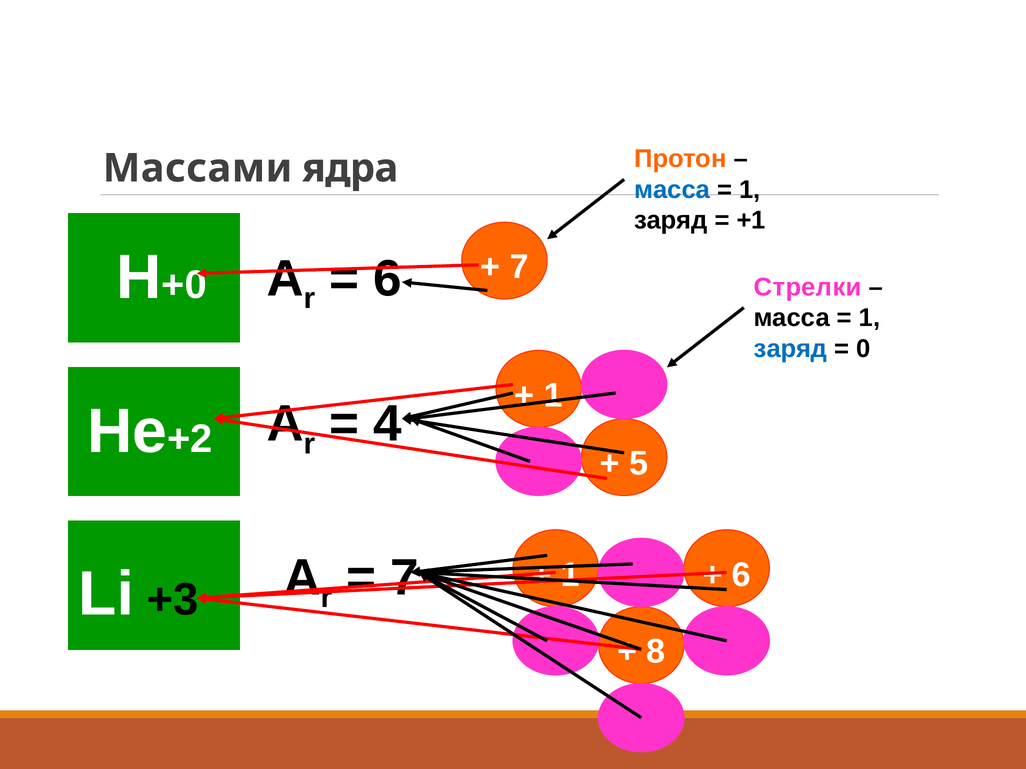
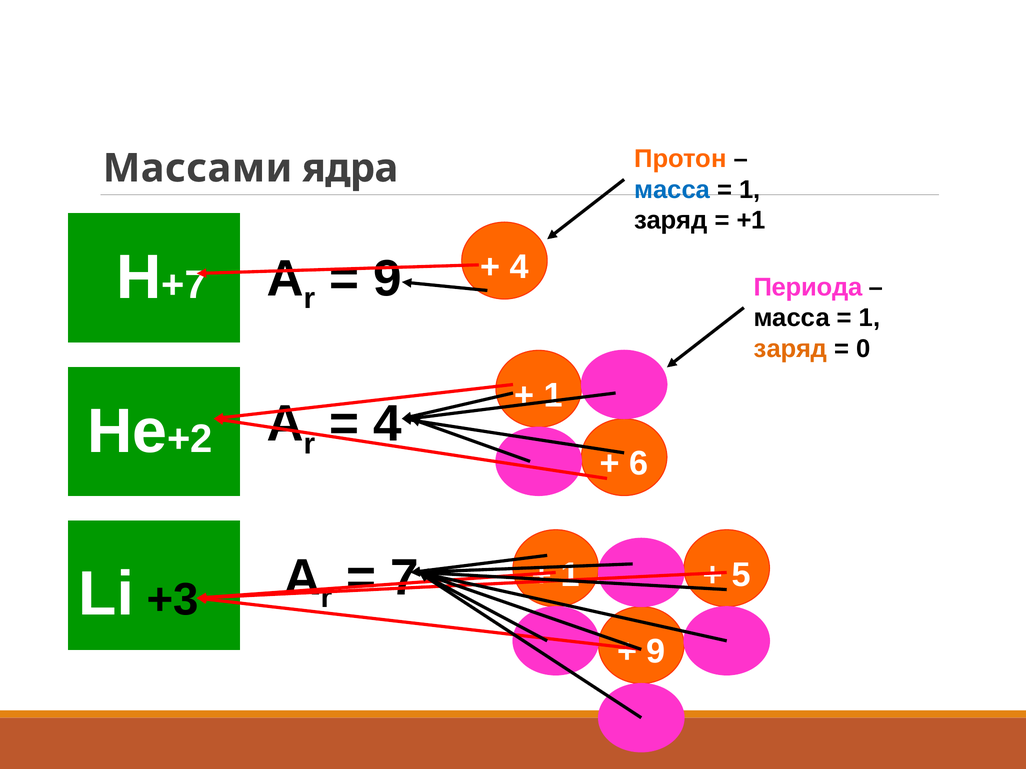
+0: +0 -> +7
6 at (387, 279): 6 -> 9
7 at (519, 267): 7 -> 4
Стрелки: Стрелки -> Периода
заряд at (791, 349) colour: blue -> orange
5: 5 -> 6
6 at (741, 575): 6 -> 5
8 at (656, 652): 8 -> 9
